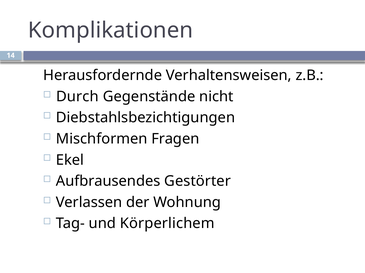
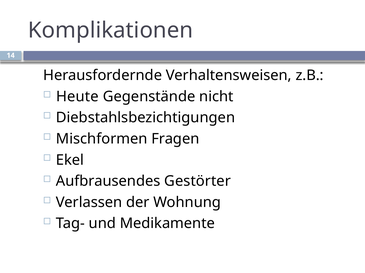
Durch: Durch -> Heute
Körperlichem: Körperlichem -> Medikamente
